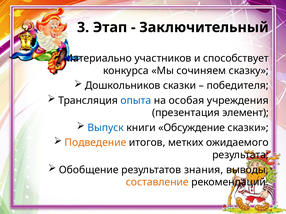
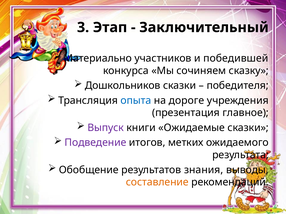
способствует: способствует -> победившей
особая: особая -> дороге
элемент: элемент -> главное
Выпуск colour: blue -> purple
Обсуждение: Обсуждение -> Ожидаемые
Подведение colour: orange -> purple
